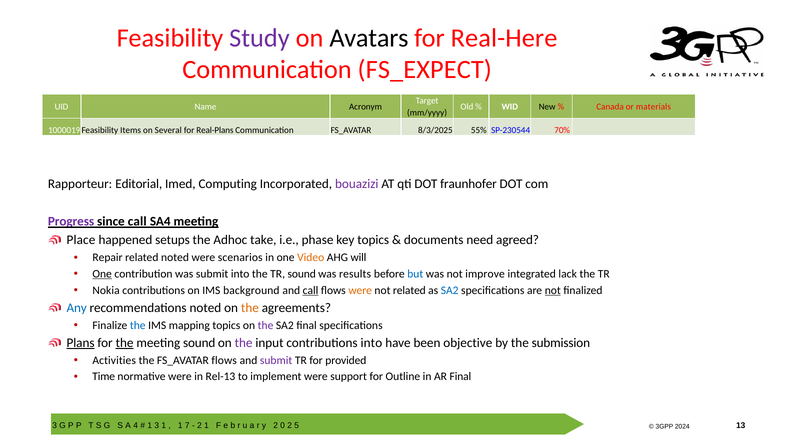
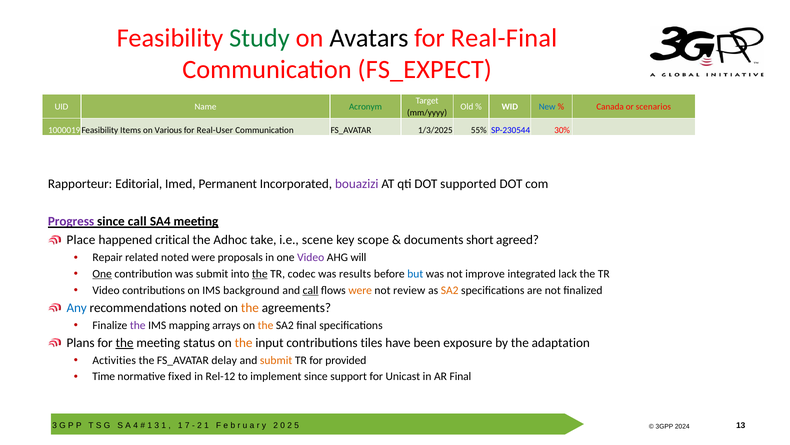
Study colour: purple -> green
Real-Here: Real-Here -> Real-Final
Acronym colour: black -> green
New colour: black -> blue
materials: materials -> scenarios
Several: Several -> Various
Real-Plans: Real-Plans -> Real-User
8/3/2025: 8/3/2025 -> 1/3/2025
70%: 70% -> 30%
Computing: Computing -> Permanent
fraunhofer: fraunhofer -> supported
setups: setups -> critical
phase: phase -> scene
key topics: topics -> scope
need: need -> short
scenarios: scenarios -> proposals
Video at (311, 257) colour: orange -> purple
the at (260, 274) underline: none -> present
TR sound: sound -> codec
Nokia at (106, 290): Nokia -> Video
not related: related -> review
SA2 at (450, 290) colour: blue -> orange
not at (553, 290) underline: present -> none
the at (138, 325) colour: blue -> purple
mapping topics: topics -> arrays
the at (266, 325) colour: purple -> orange
Plans underline: present -> none
meeting sound: sound -> status
the at (244, 342) colour: purple -> orange
contributions into: into -> tiles
objective: objective -> exposure
submission: submission -> adaptation
FS_AVATAR flows: flows -> delay
submit at (276, 360) colour: purple -> orange
normative were: were -> fixed
Rel-13: Rel-13 -> Rel-12
implement were: were -> since
Outline: Outline -> Unicast
